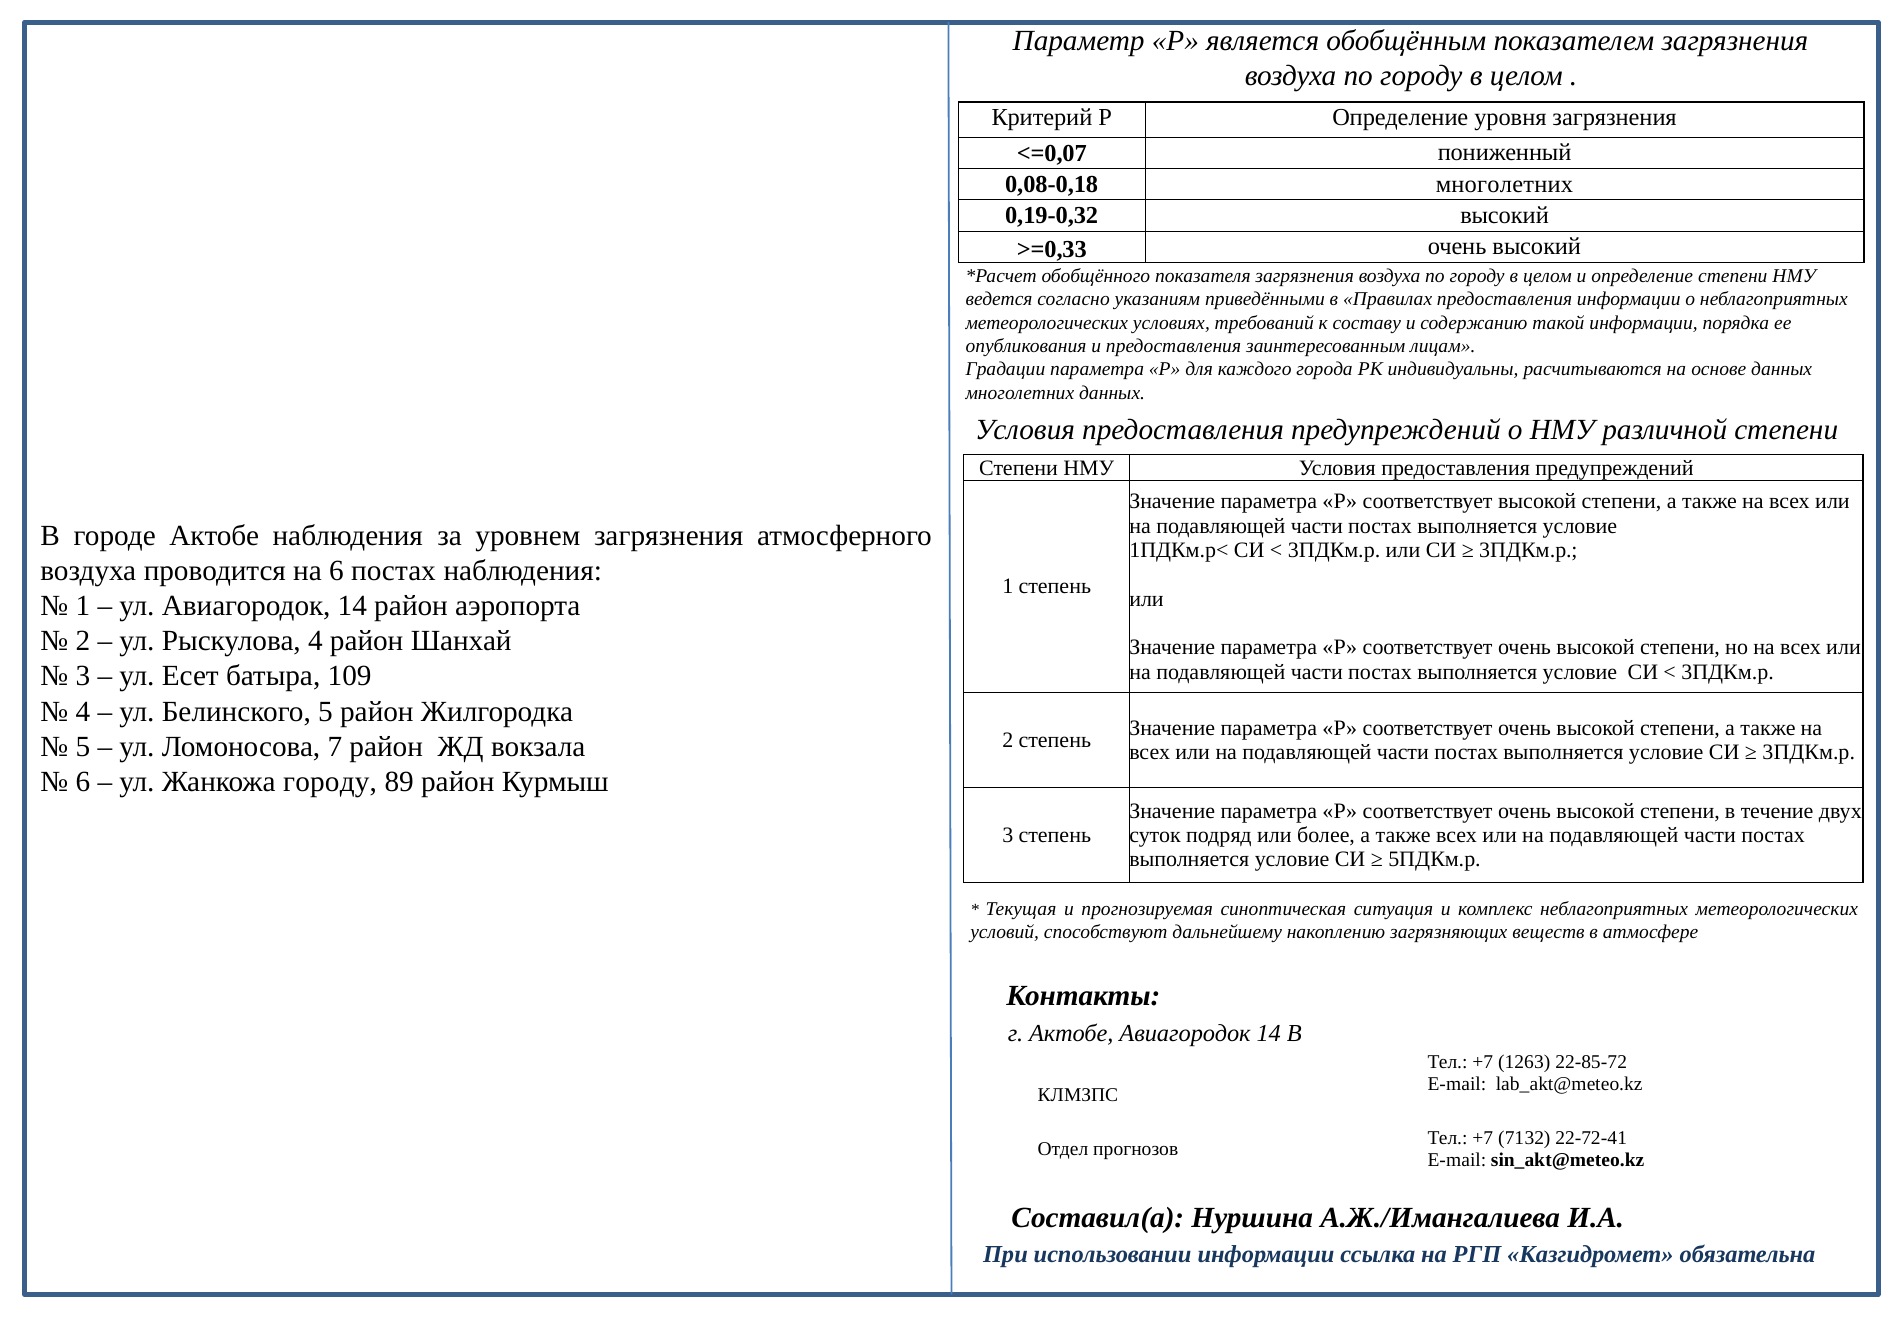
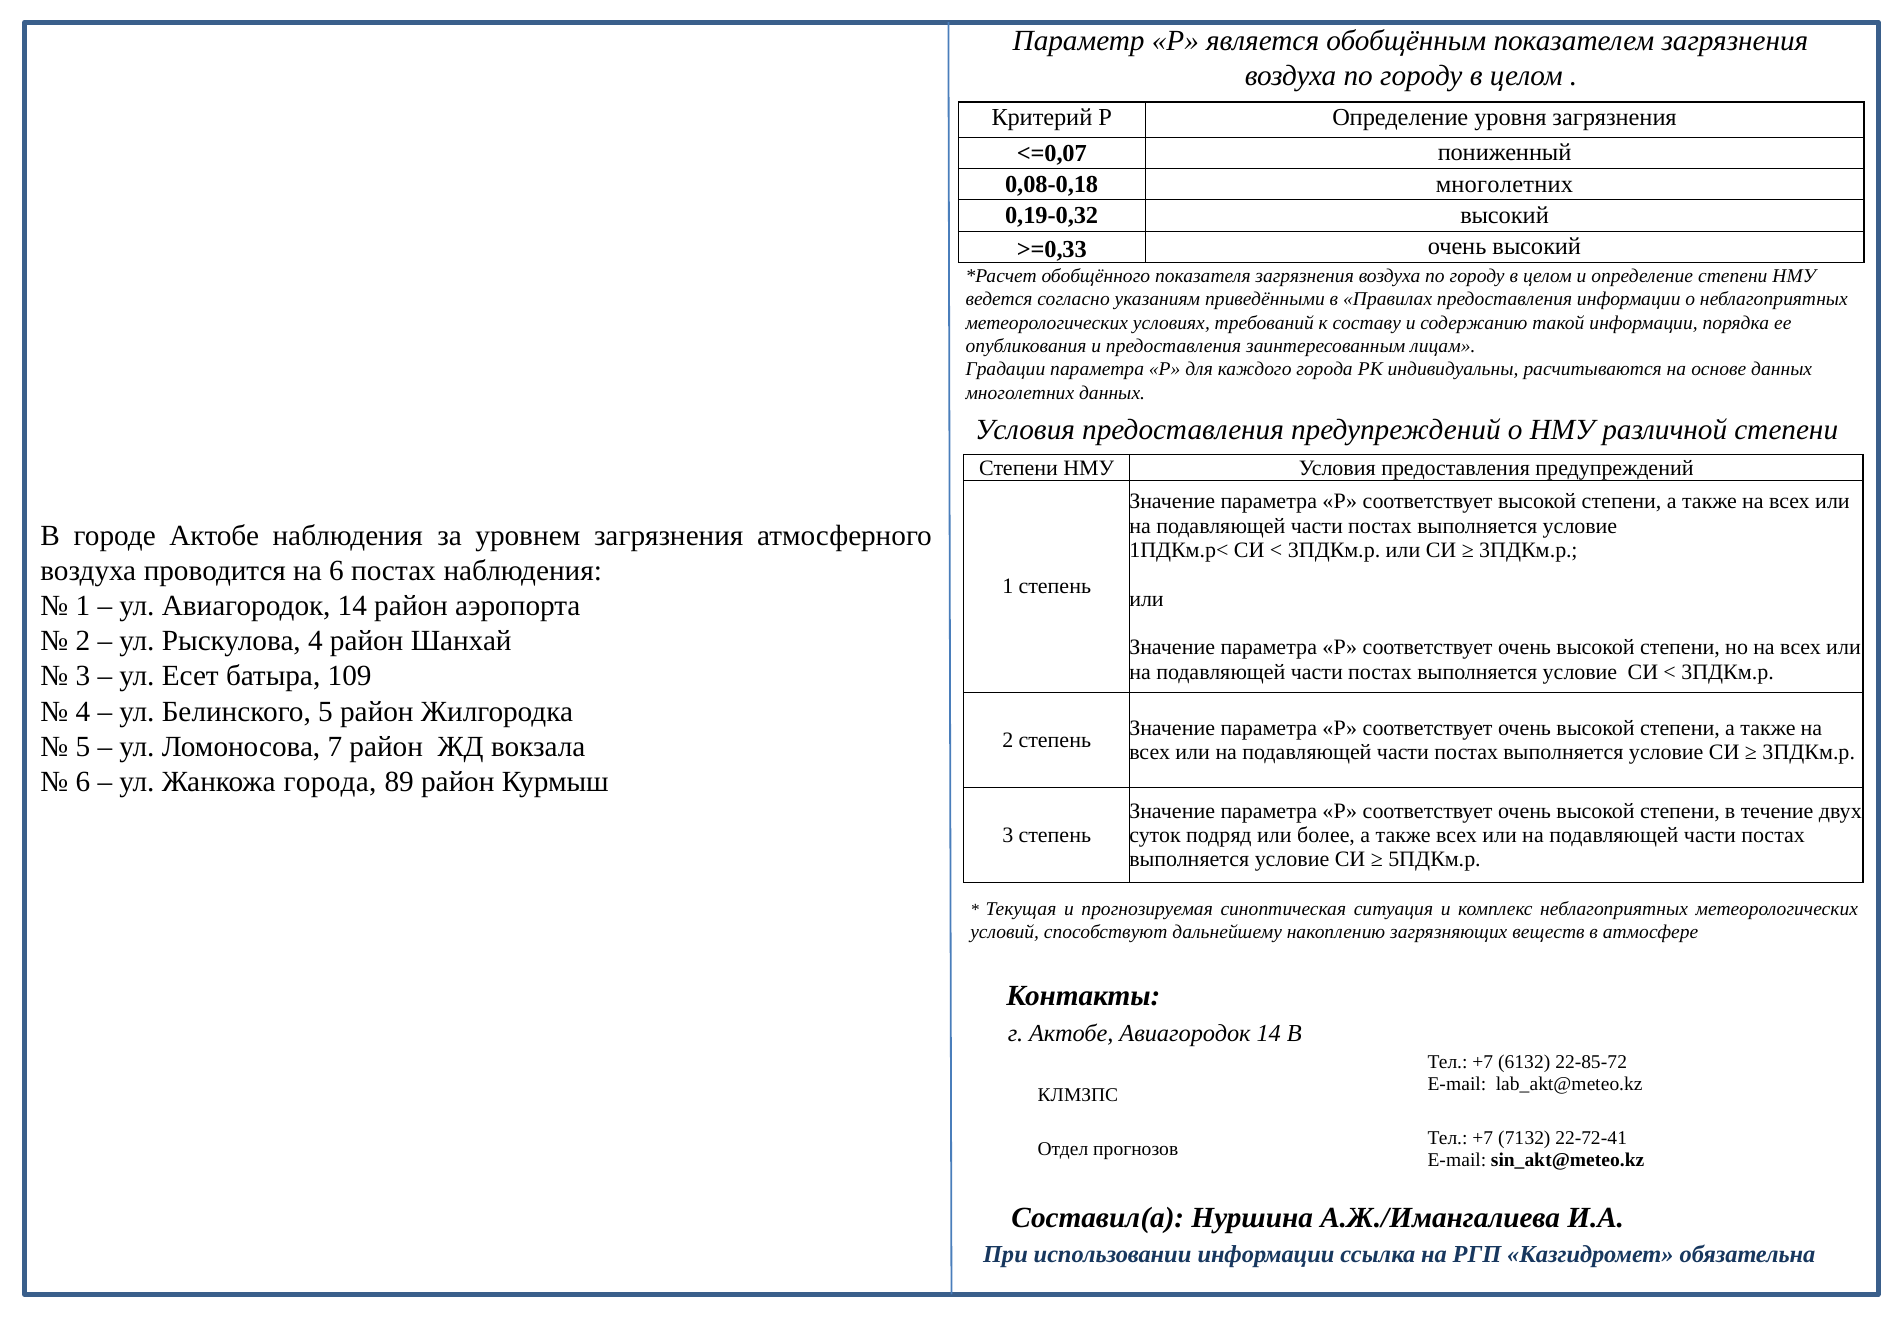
Жанкожа городу: городу -> города
1263: 1263 -> 6132
